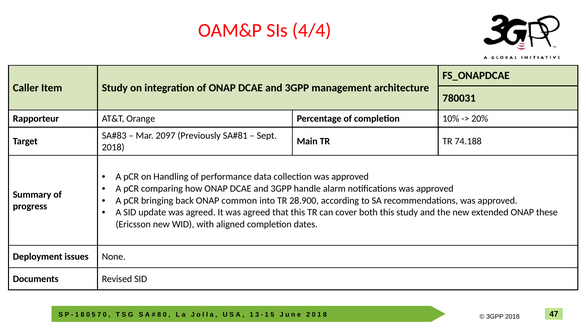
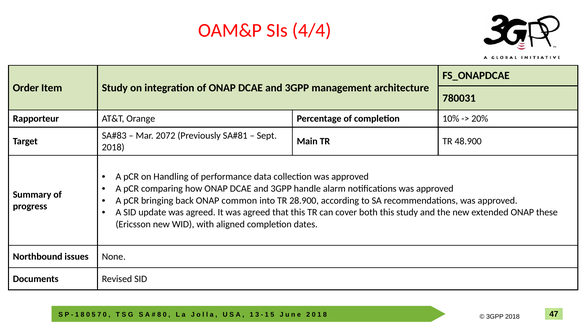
Caller: Caller -> Order
2097: 2097 -> 2072
74.188: 74.188 -> 48.900
Deployment: Deployment -> Northbound
